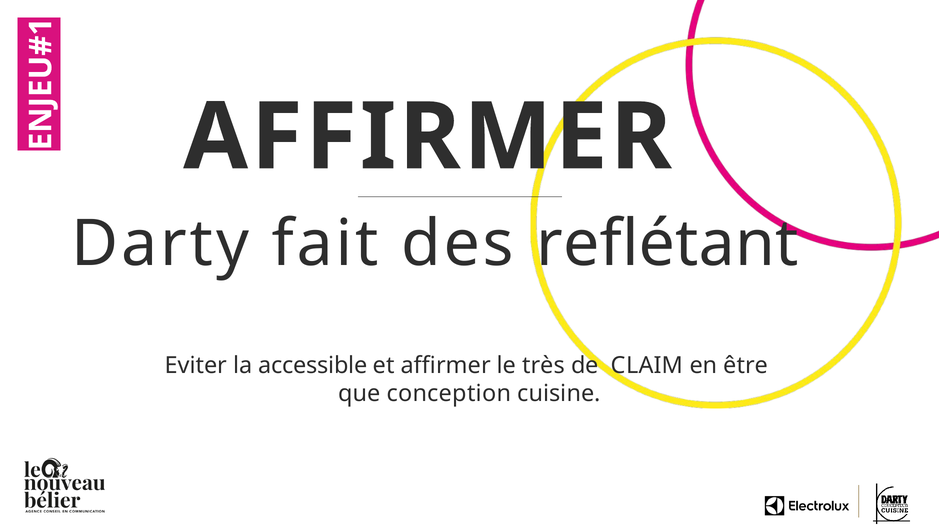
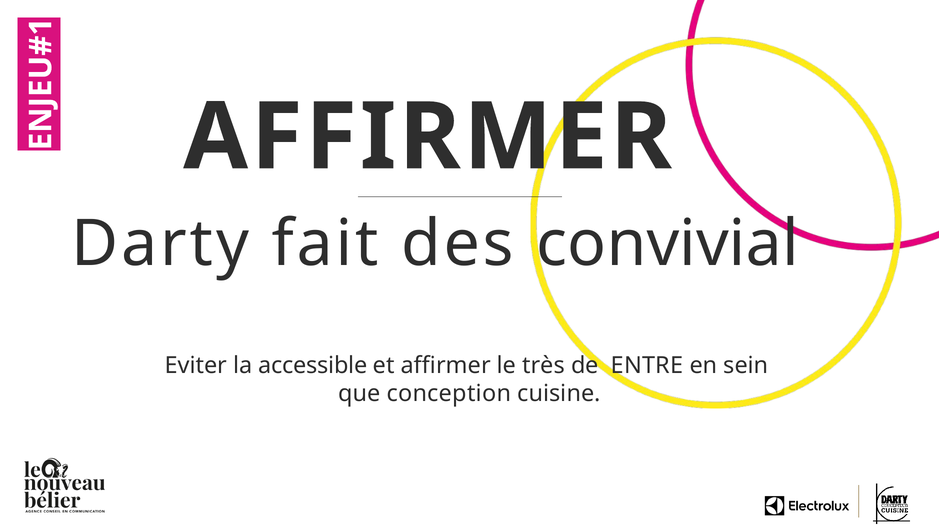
reflétant: reflétant -> convivial
CLAIM: CLAIM -> ENTRE
être: être -> sein
